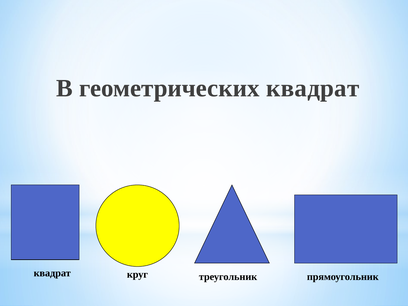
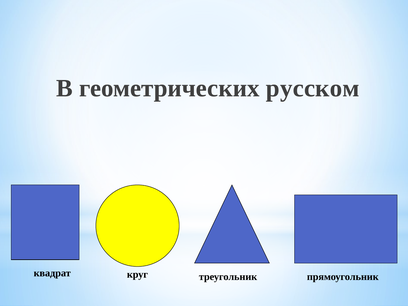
геометрических квадрат: квадрат -> русском
